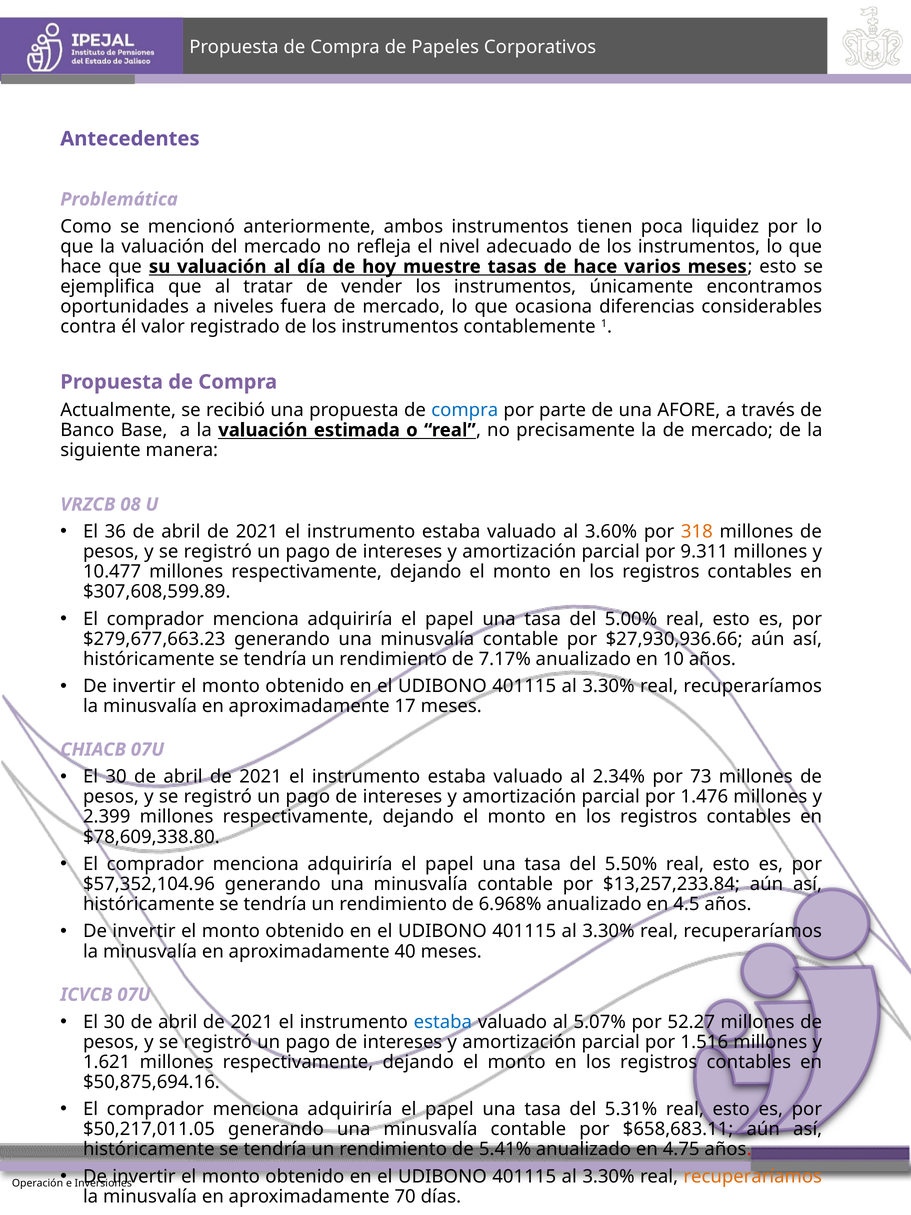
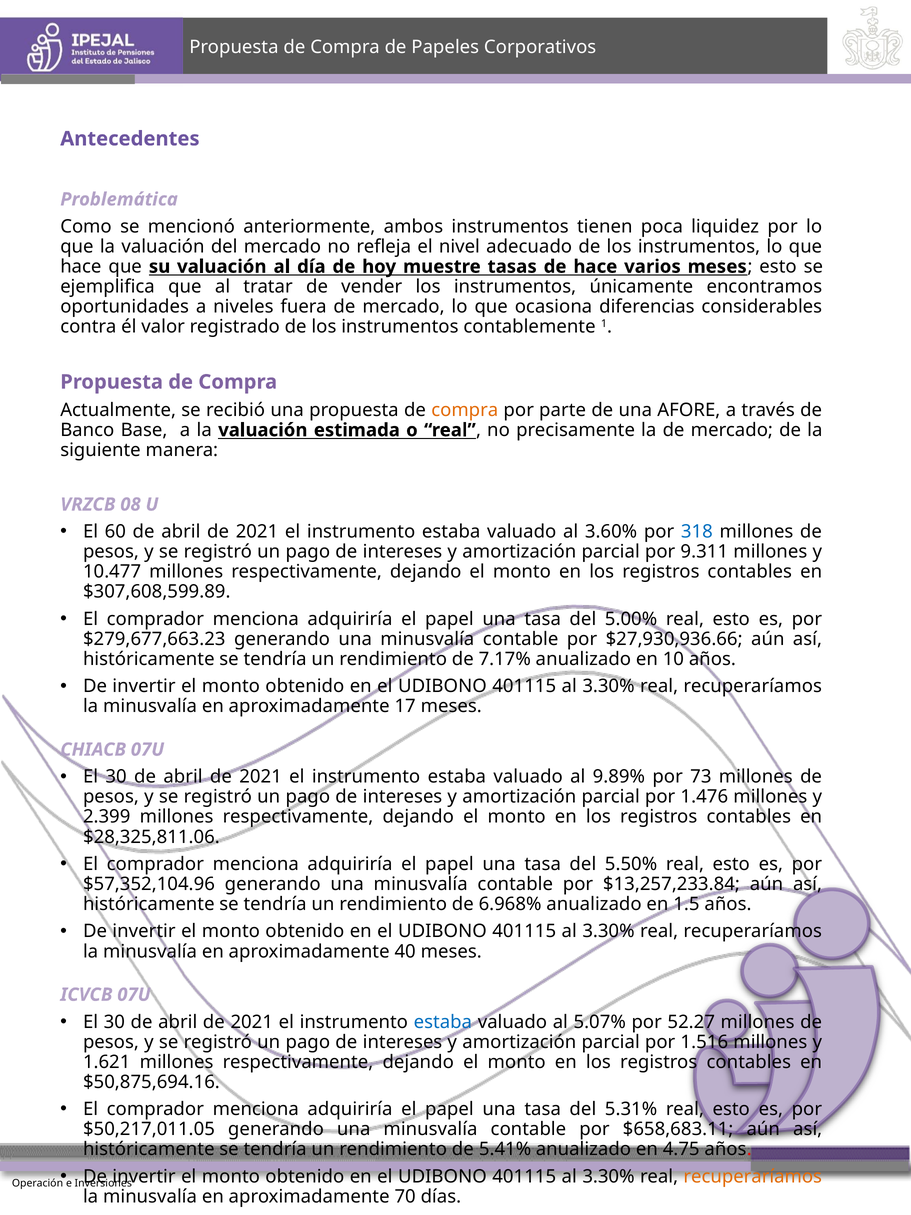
compra at (465, 410) colour: blue -> orange
36: 36 -> 60
318 colour: orange -> blue
2.34%: 2.34% -> 9.89%
$78,609,338.80: $78,609,338.80 -> $28,325,811.06
4.5: 4.5 -> 1.5
